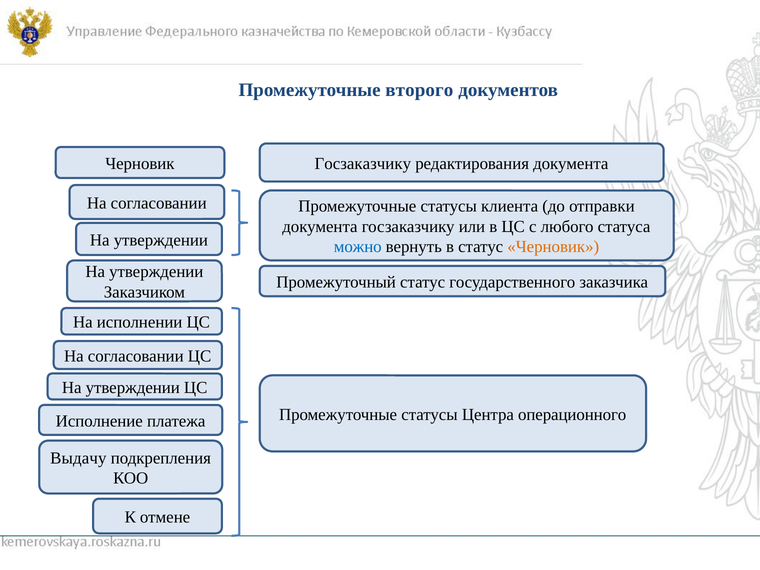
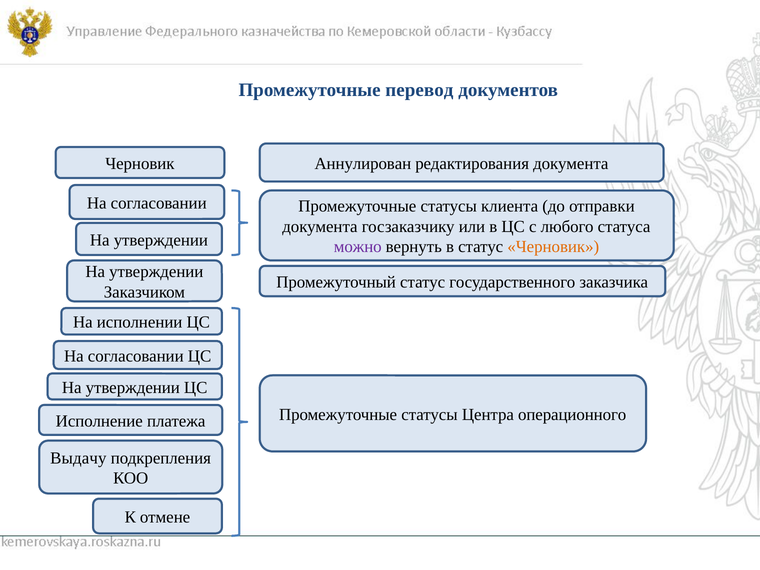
второго: второго -> перевод
Госзаказчику at (363, 164): Госзаказчику -> Аннулирован
можно colour: blue -> purple
